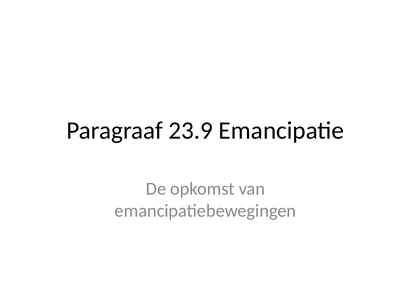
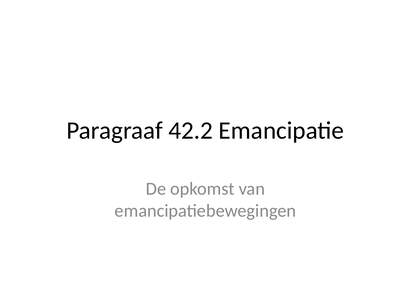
23.9: 23.9 -> 42.2
